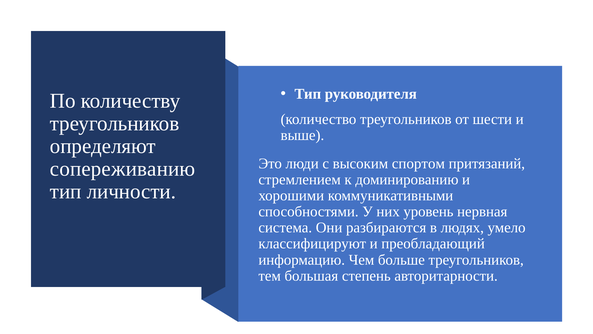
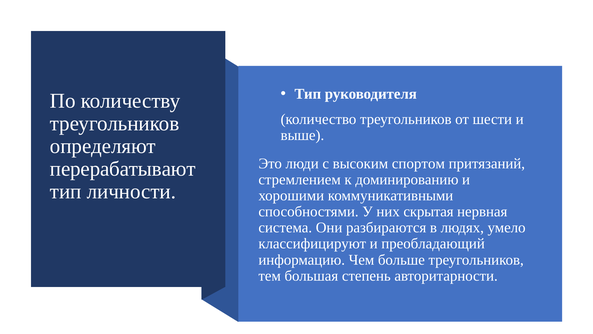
сопереживанию: сопереживанию -> перерабатывают
уровень: уровень -> скрытая
